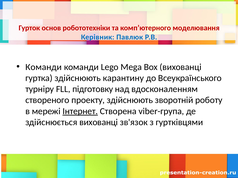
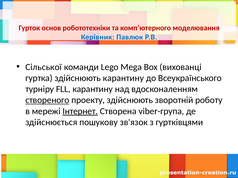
Команди at (44, 67): Команди -> Сільської
FLL підготовку: підготовку -> карантину
створеного underline: none -> present
здійснюється вихованці: вихованці -> пошукову
